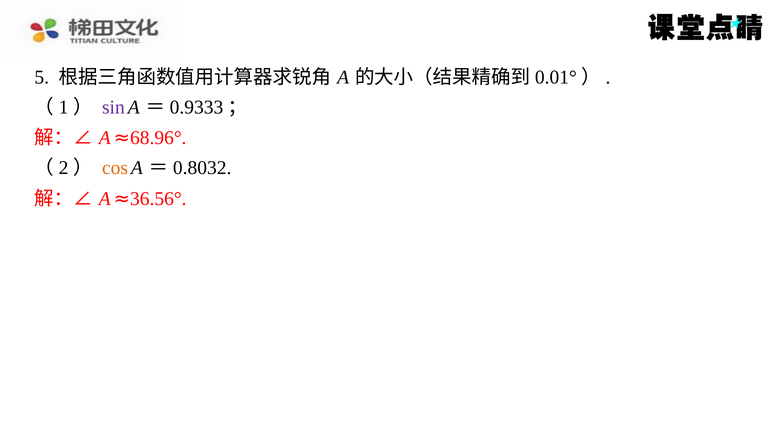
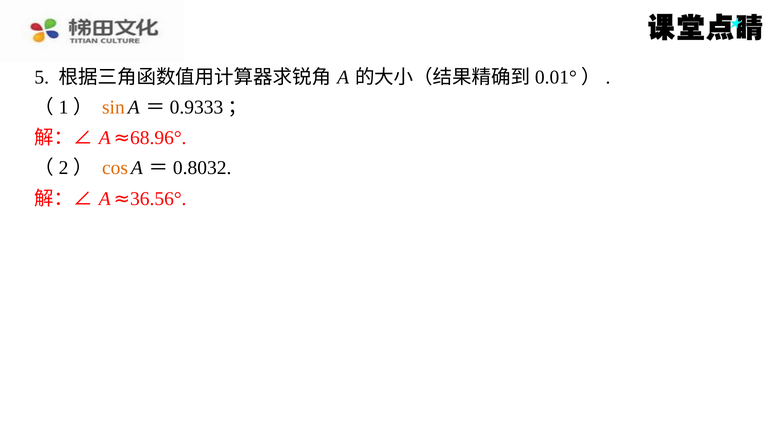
sin colour: purple -> orange
